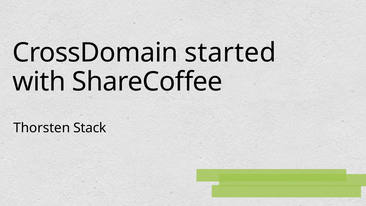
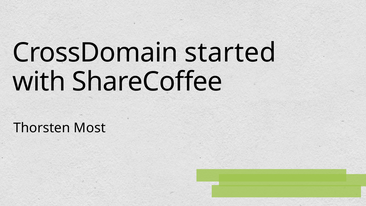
Stack: Stack -> Most
